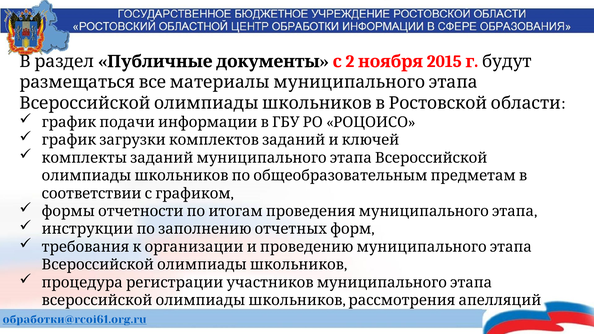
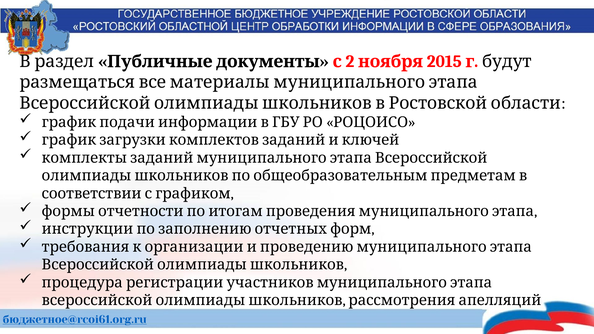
обработки@rcoi61.org.ru: обработки@rcoi61.org.ru -> бюджетное@rcoi61.org.ru
